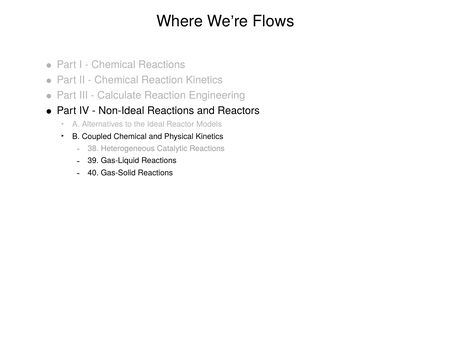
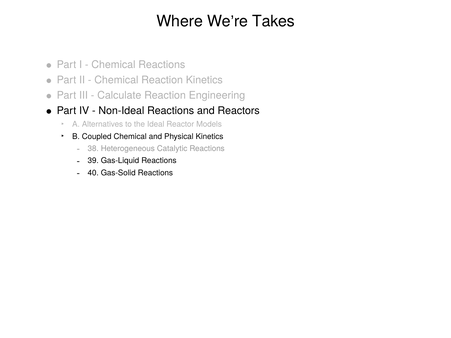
Flows: Flows -> Takes
